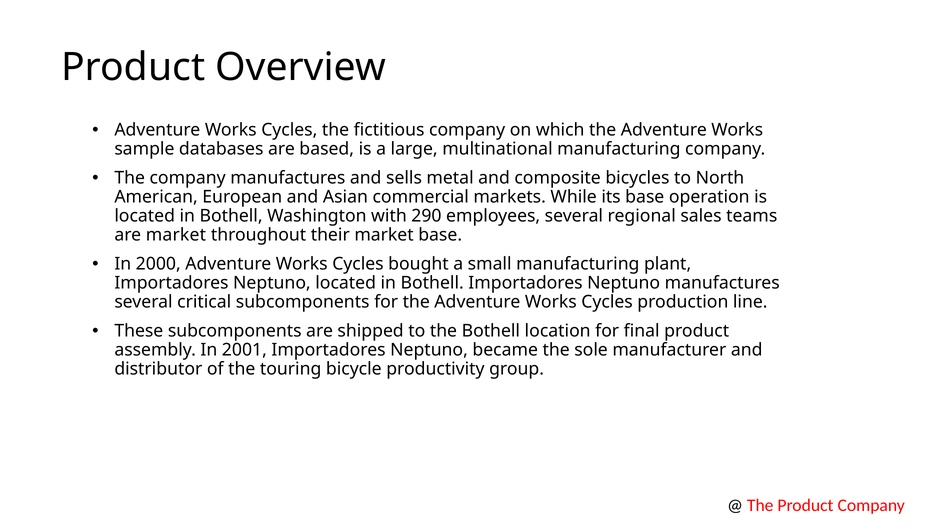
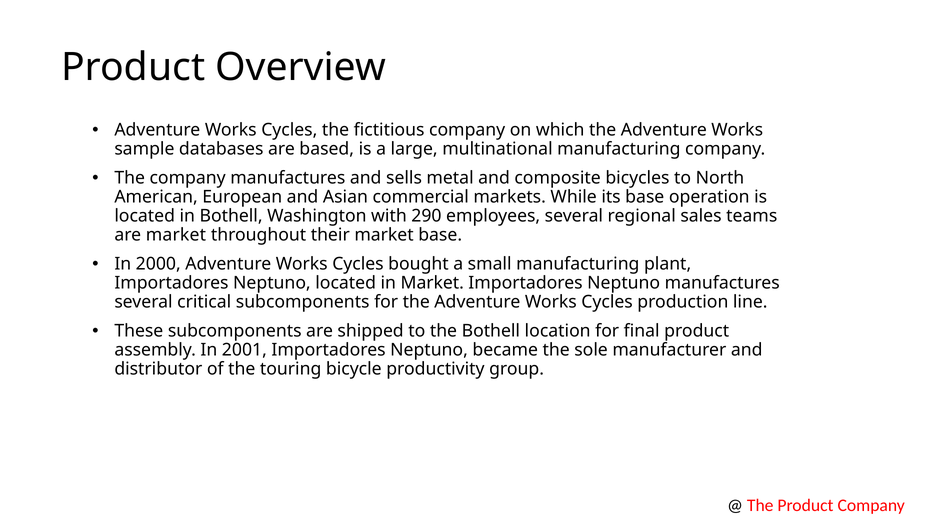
Neptuno located in Bothell: Bothell -> Market
